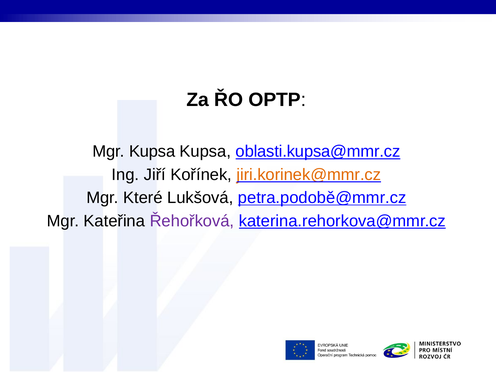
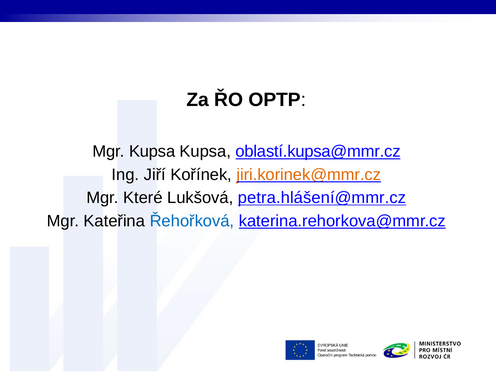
oblasti.kupsa@mmr.cz: oblasti.kupsa@mmr.cz -> oblastí.kupsa@mmr.cz
petra.podobě@mmr.cz: petra.podobě@mmr.cz -> petra.hlášení@mmr.cz
Řehořková colour: purple -> blue
